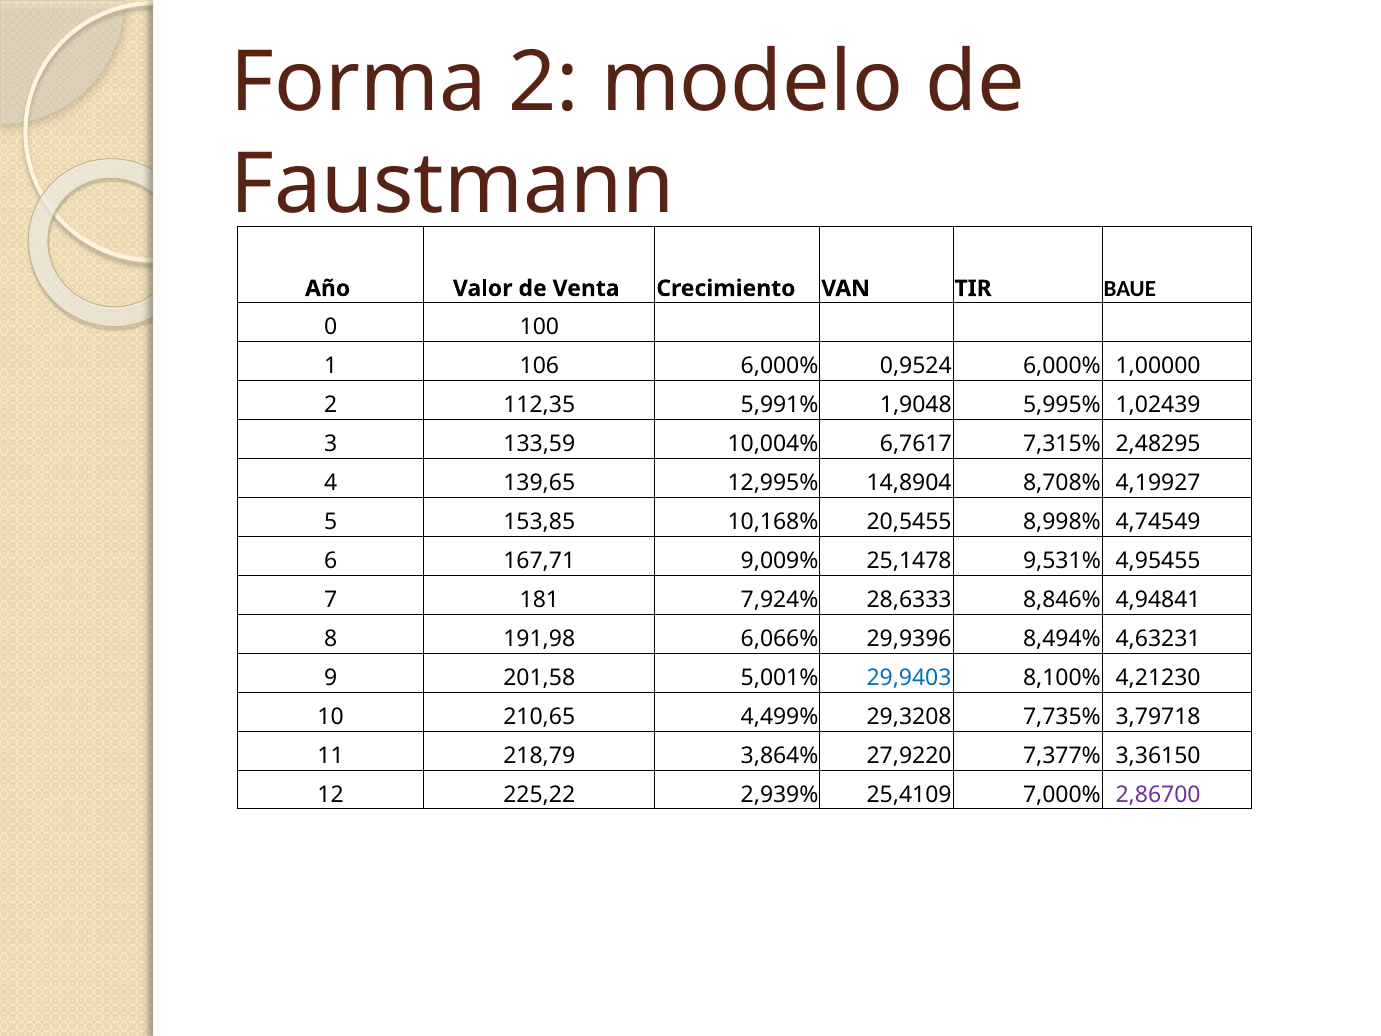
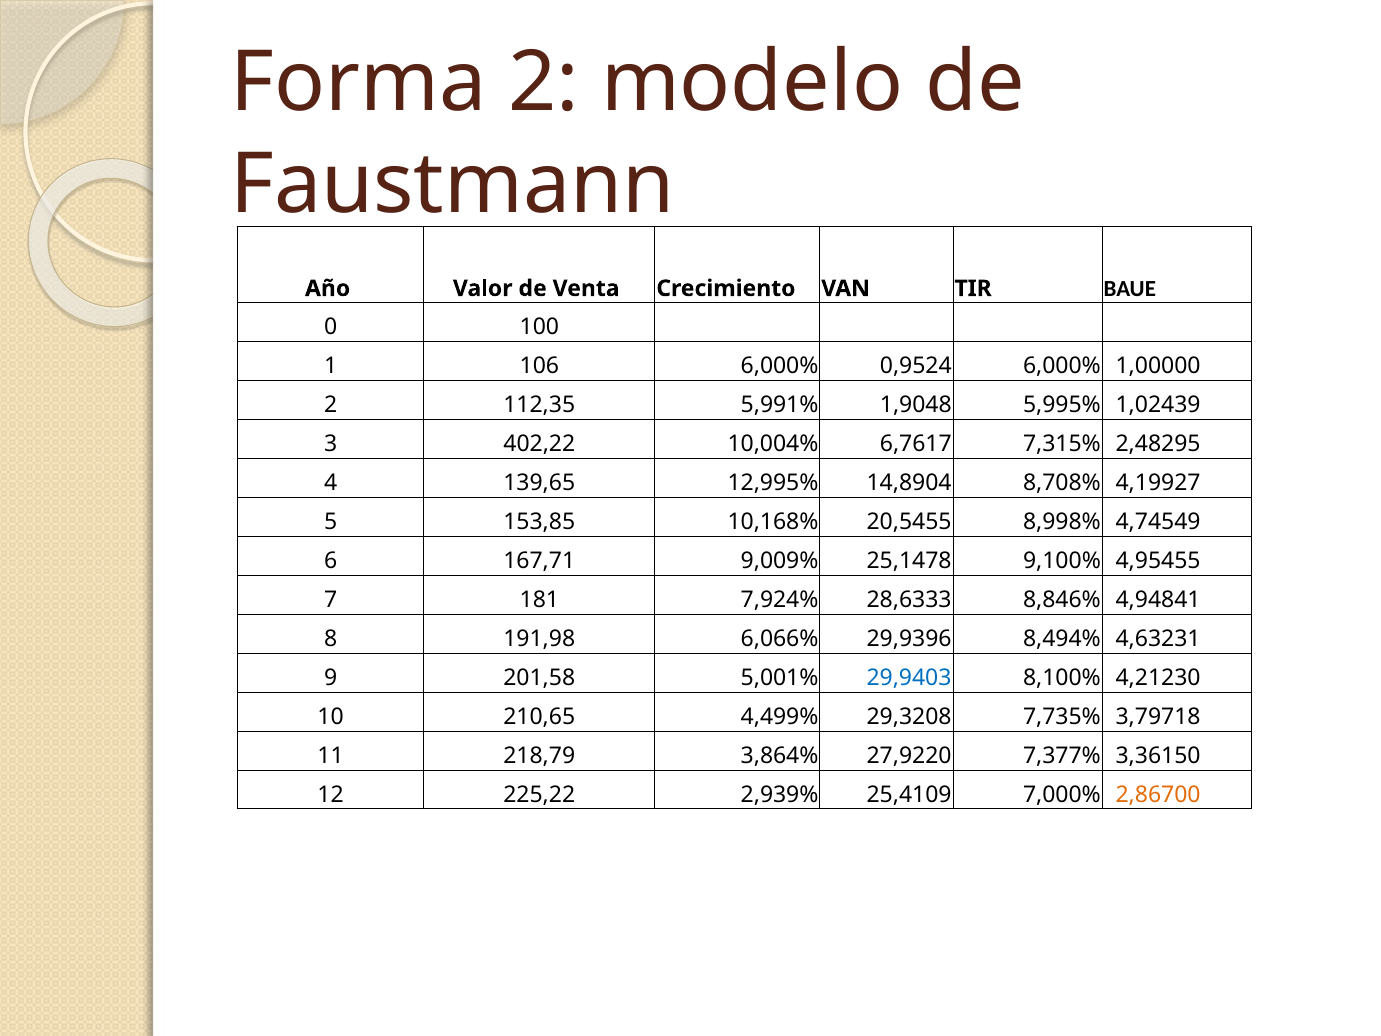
133,59: 133,59 -> 402,22
9,531%: 9,531% -> 9,100%
2,86700 colour: purple -> orange
